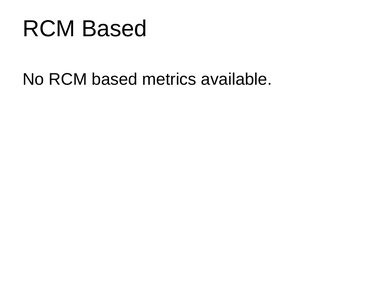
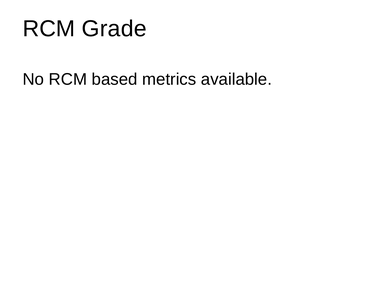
Based at (114, 29): Based -> Grade
